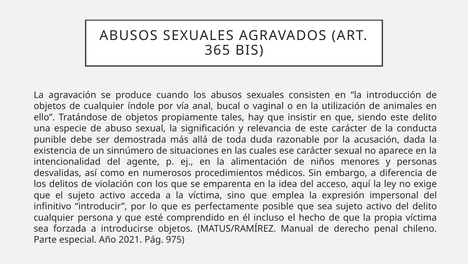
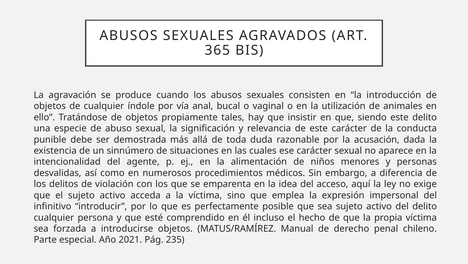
975: 975 -> 235
